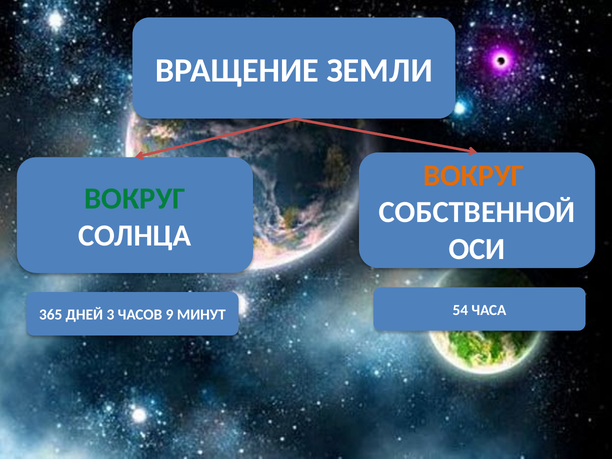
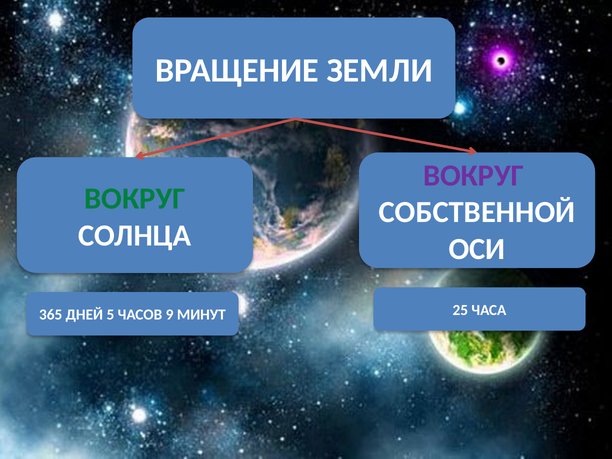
ВОКРУГ at (474, 176) colour: orange -> purple
3: 3 -> 5
54: 54 -> 25
